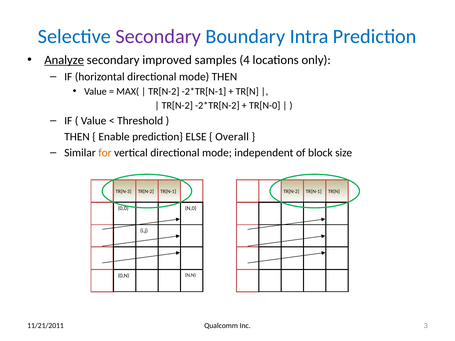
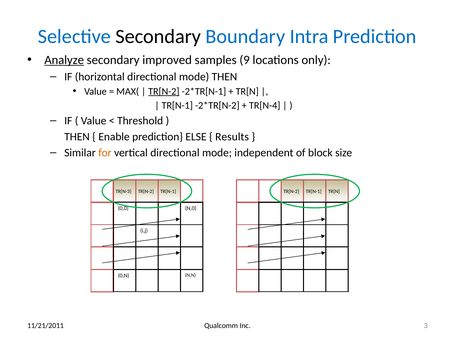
Secondary at (158, 37) colour: purple -> black
4: 4 -> 9
TR[N-2 at (164, 91) underline: none -> present
TR[N-2 at (177, 106): TR[N-2 -> TR[N-1
TR[N-0: TR[N-0 -> TR[N-4
Overall: Overall -> Results
